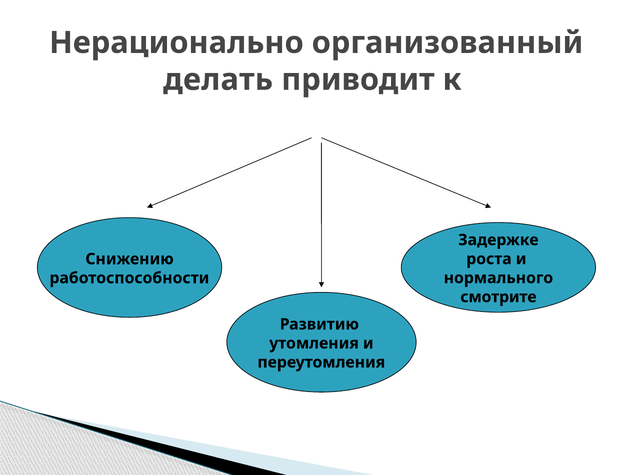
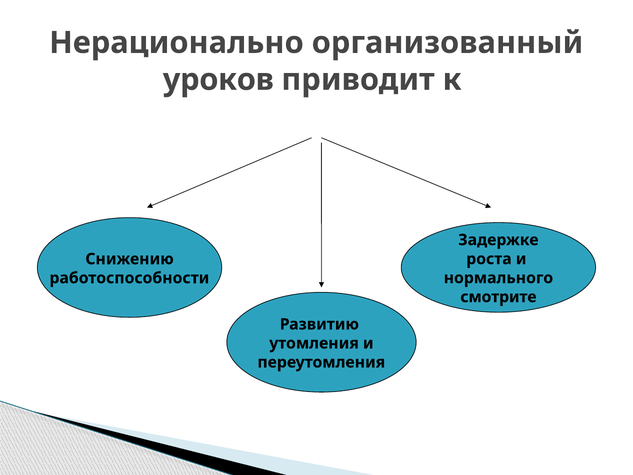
делать: делать -> уроков
